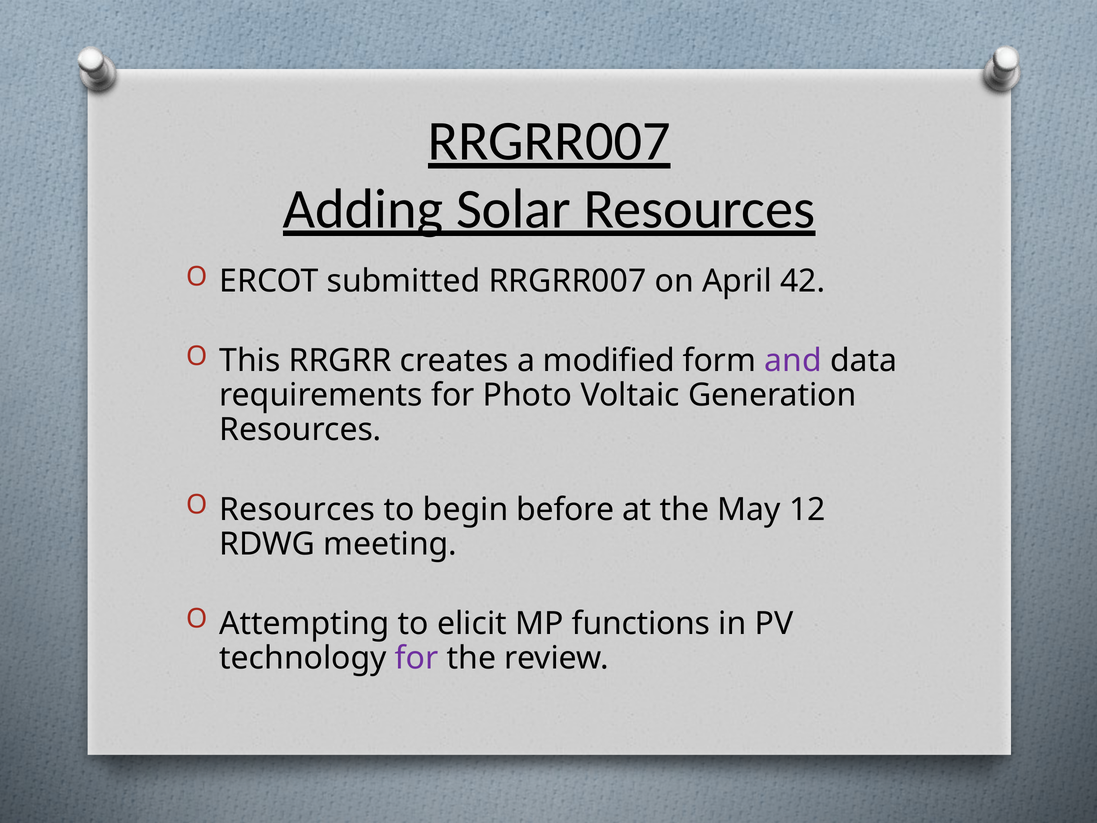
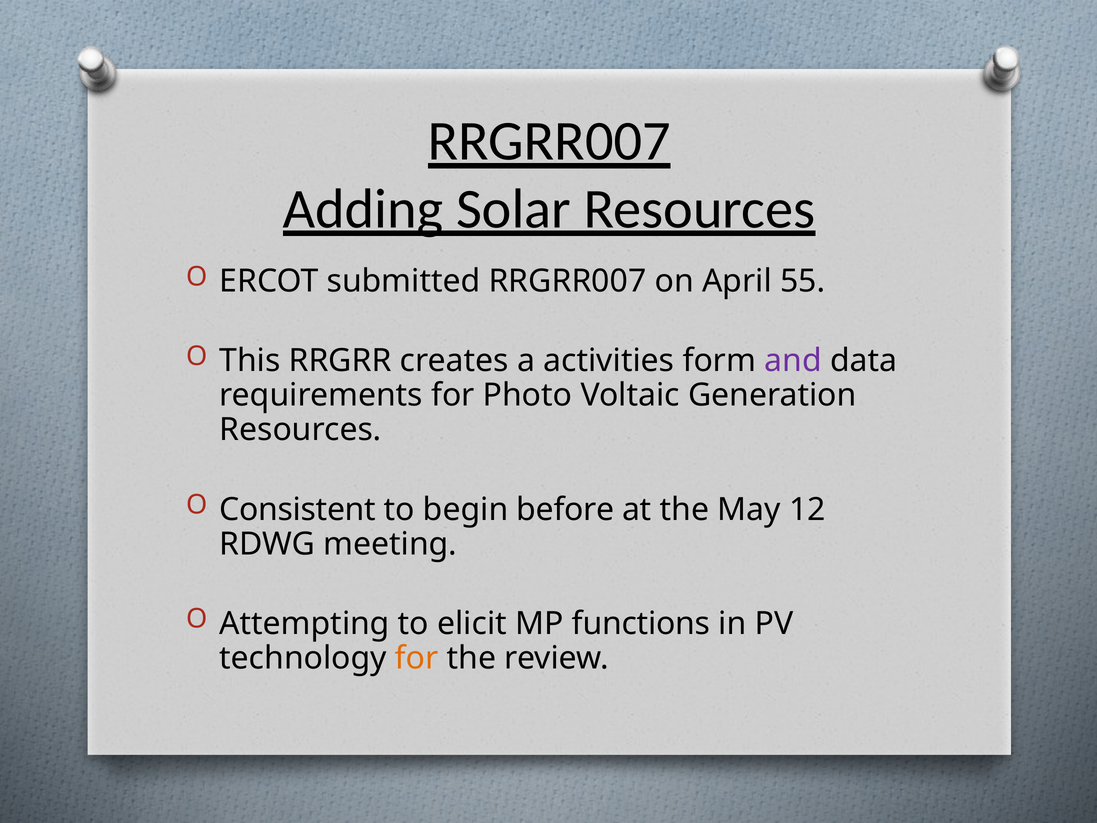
42: 42 -> 55
modified: modified -> activities
Resources at (297, 509): Resources -> Consistent
for at (417, 658) colour: purple -> orange
